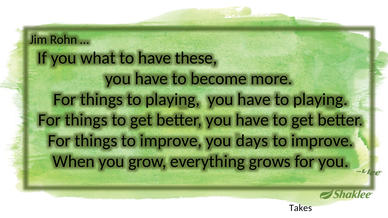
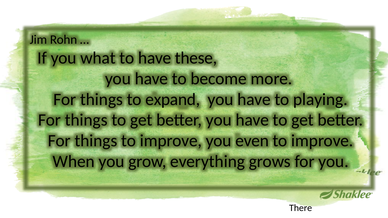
things to playing: playing -> expand
days: days -> even
Takes: Takes -> There
